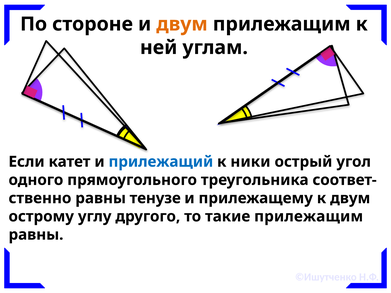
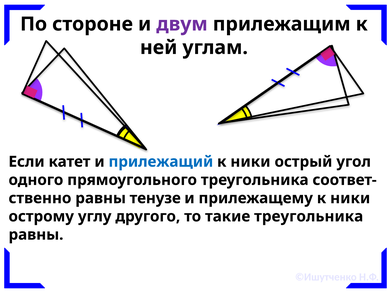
двум at (182, 24) colour: orange -> purple
прилежащему к двум: двум -> ники
такие прилежащим: прилежащим -> треугольника
